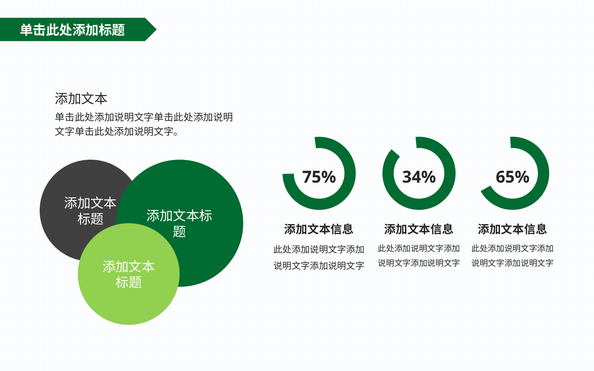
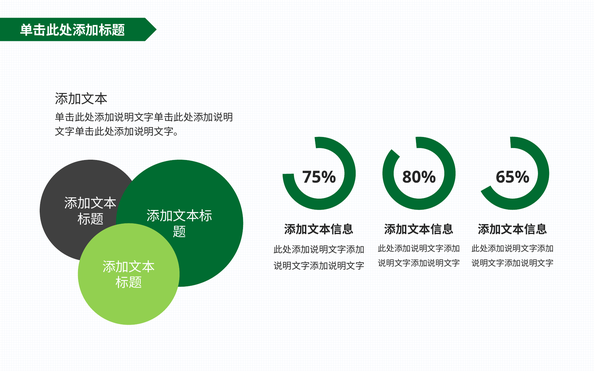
34%: 34% -> 80%
